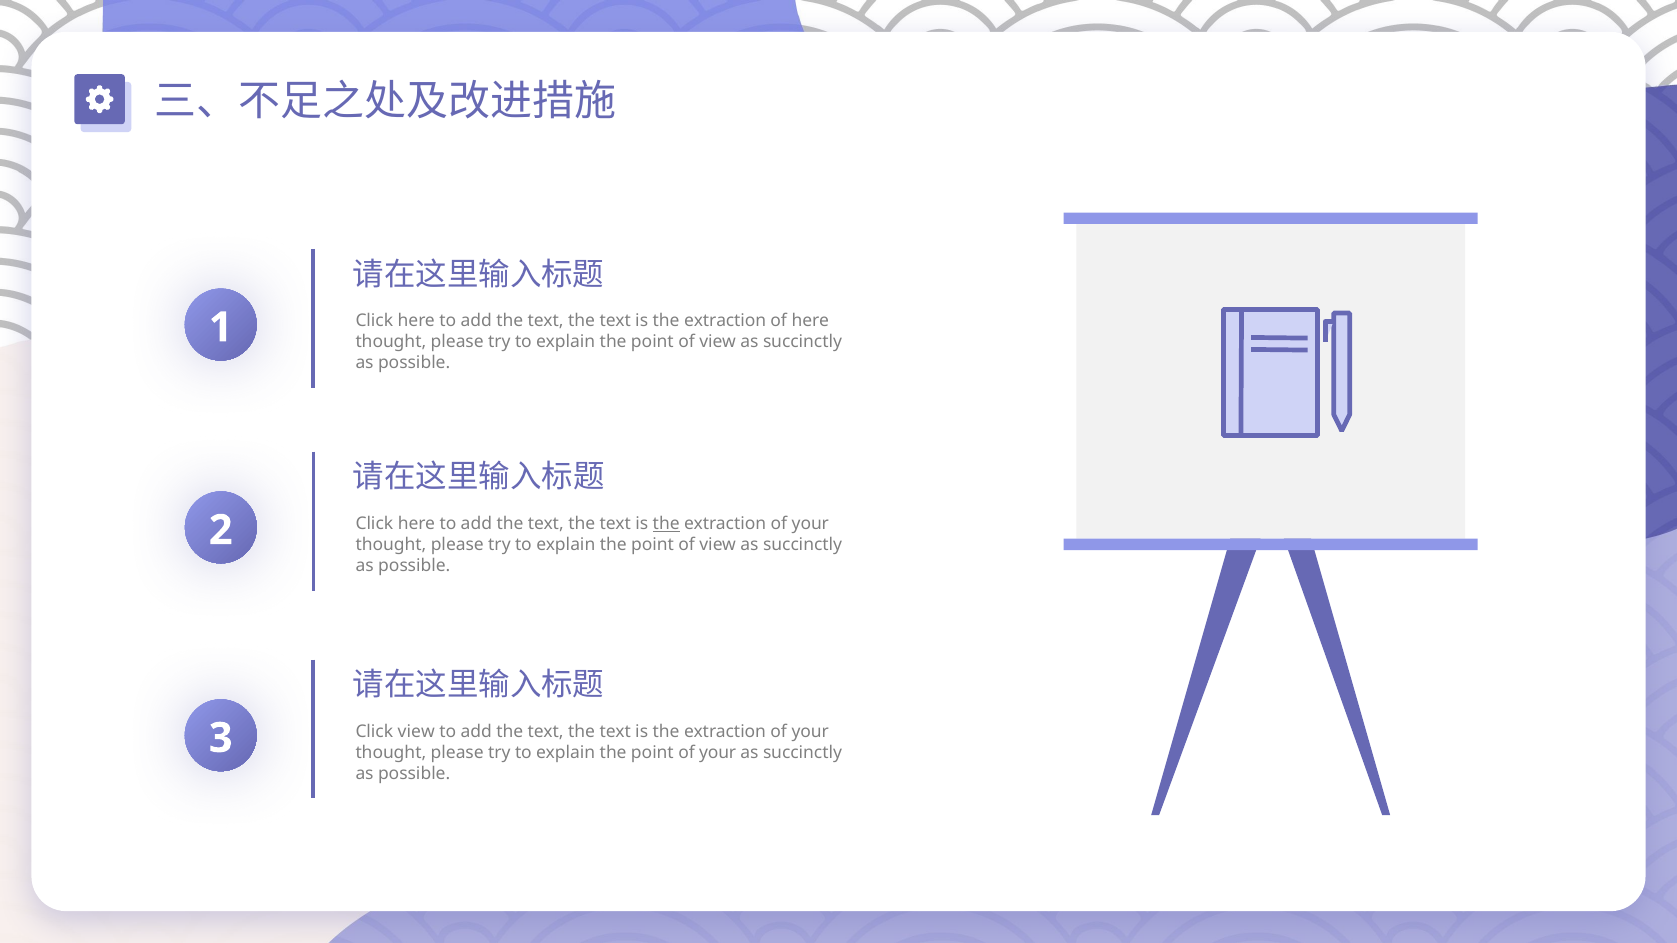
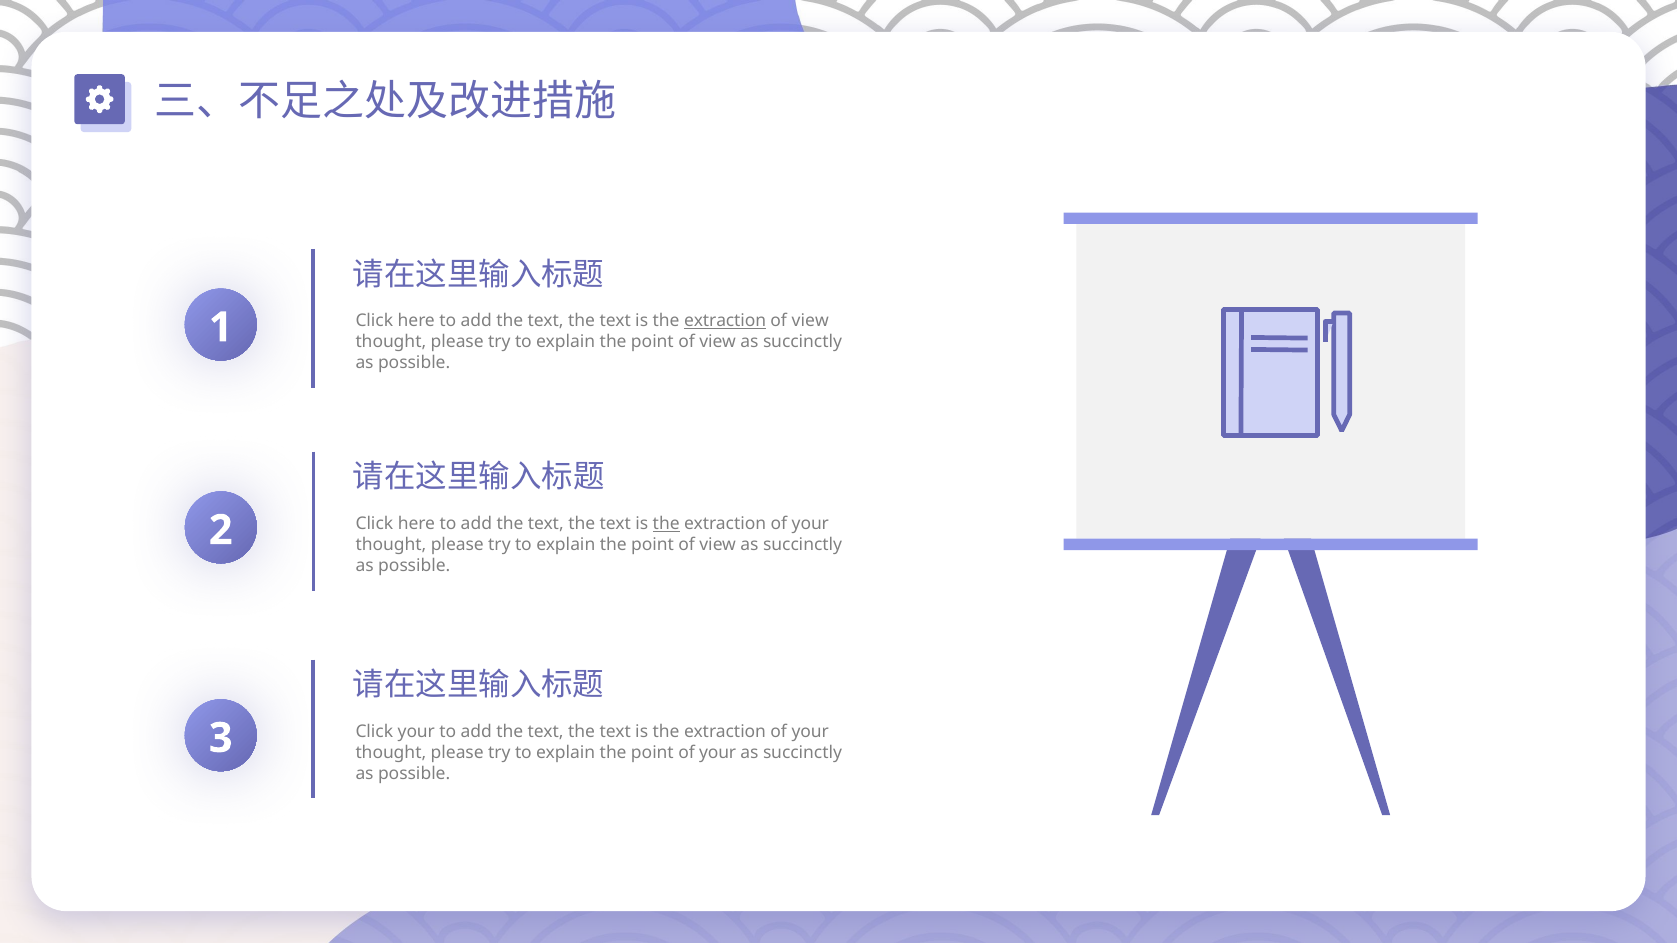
extraction at (725, 321) underline: none -> present
here at (810, 321): here -> view
Click view: view -> your
